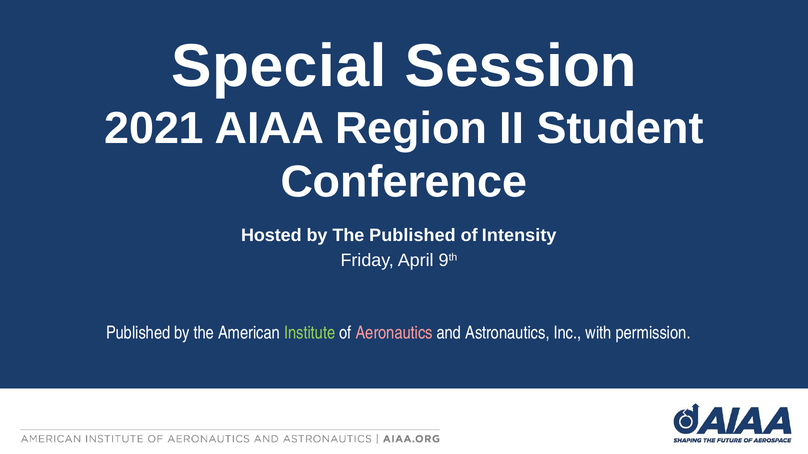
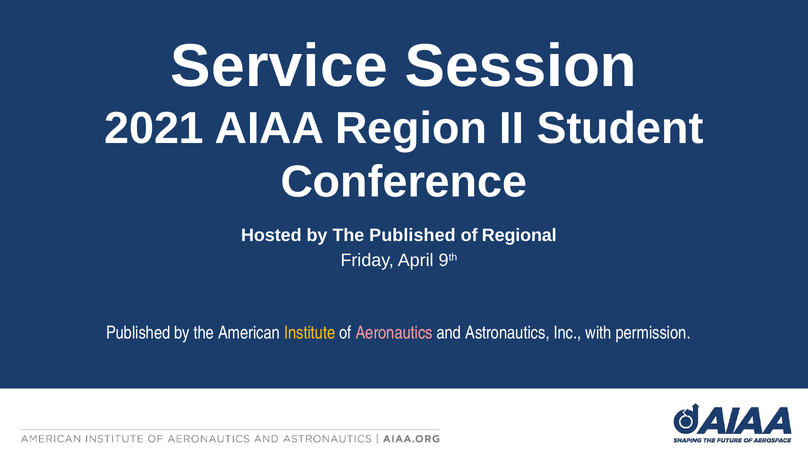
Special: Special -> Service
Intensity: Intensity -> Regional
Institute colour: light green -> yellow
